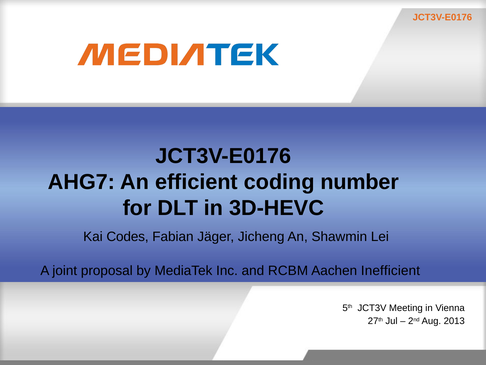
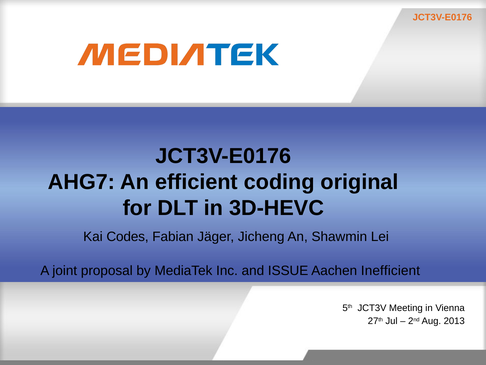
number: number -> original
RCBM: RCBM -> ISSUE
